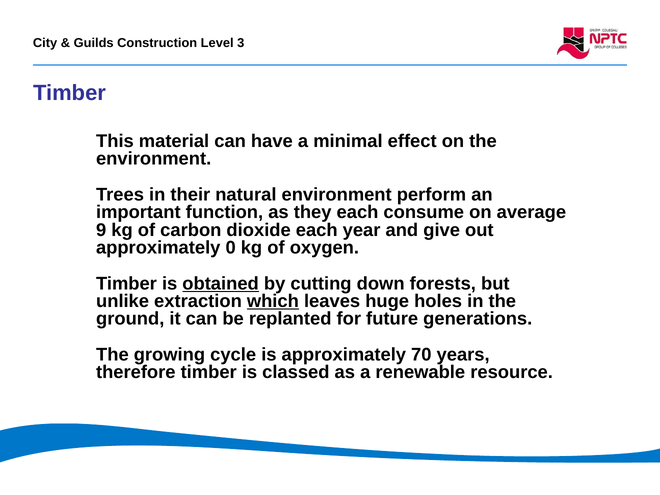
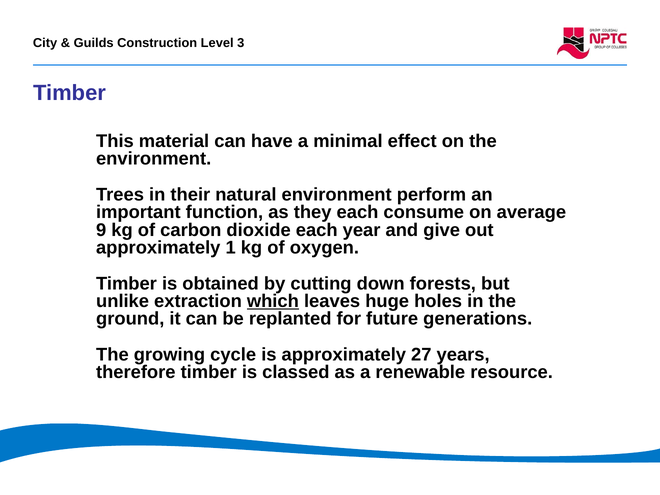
0: 0 -> 1
obtained underline: present -> none
70: 70 -> 27
